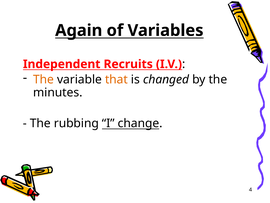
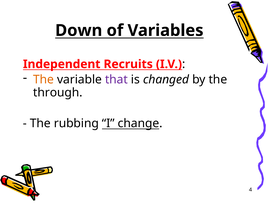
Again: Again -> Down
that colour: orange -> purple
minutes: minutes -> through
